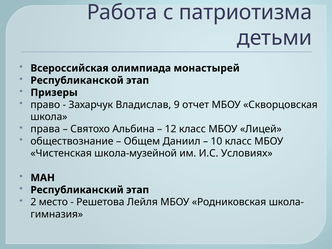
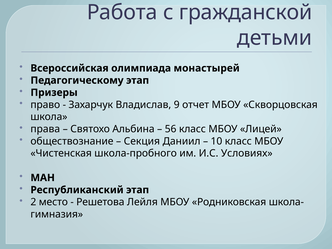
патриотизма: патриотизма -> гражданской
Республиканской: Республиканской -> Педагогическому
12: 12 -> 56
Общем: Общем -> Секция
школа-музейной: школа-музейной -> школа-пробного
